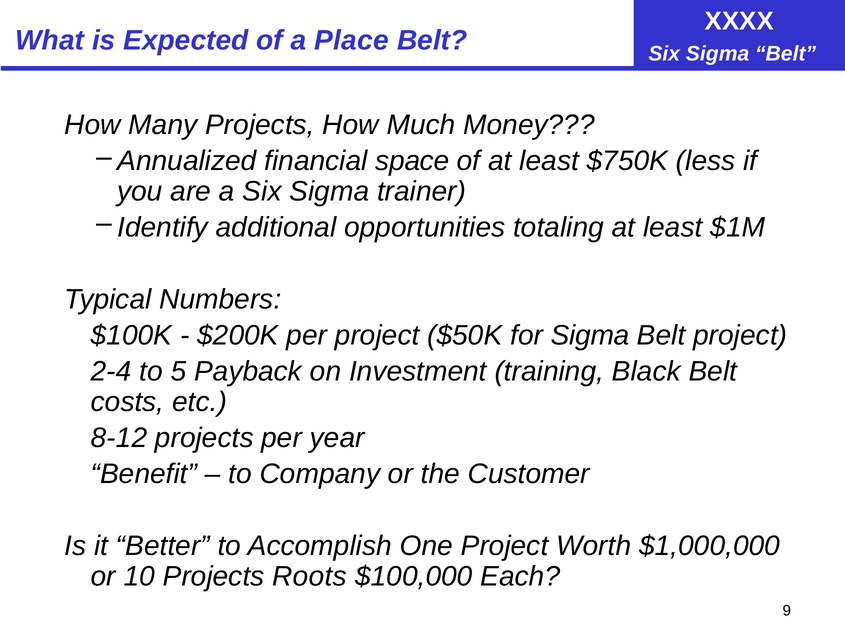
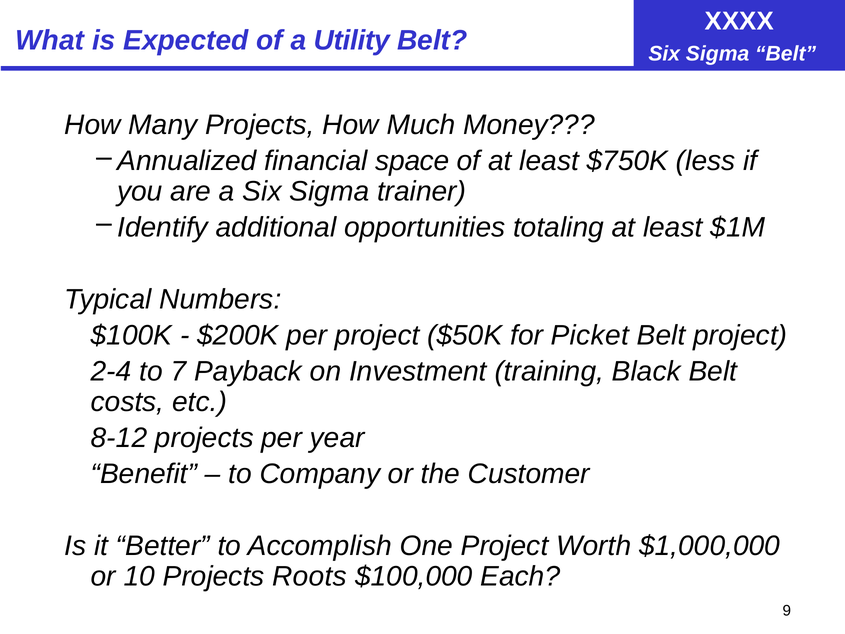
Place: Place -> Utility
for Sigma: Sigma -> Picket
5: 5 -> 7
